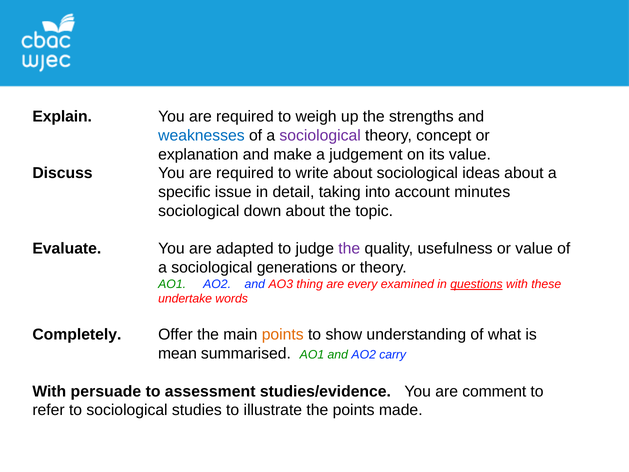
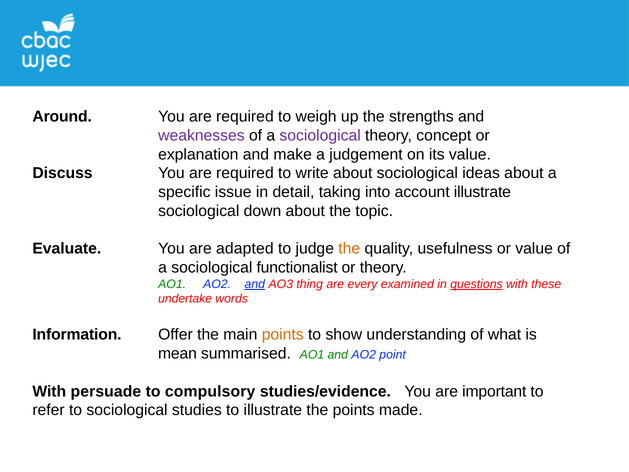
Explain: Explain -> Around
weaknesses colour: blue -> purple
account minutes: minutes -> illustrate
the at (349, 249) colour: purple -> orange
generations: generations -> functionalist
and at (255, 284) underline: none -> present
Completely: Completely -> Information
carry: carry -> point
assessment: assessment -> compulsory
comment: comment -> important
